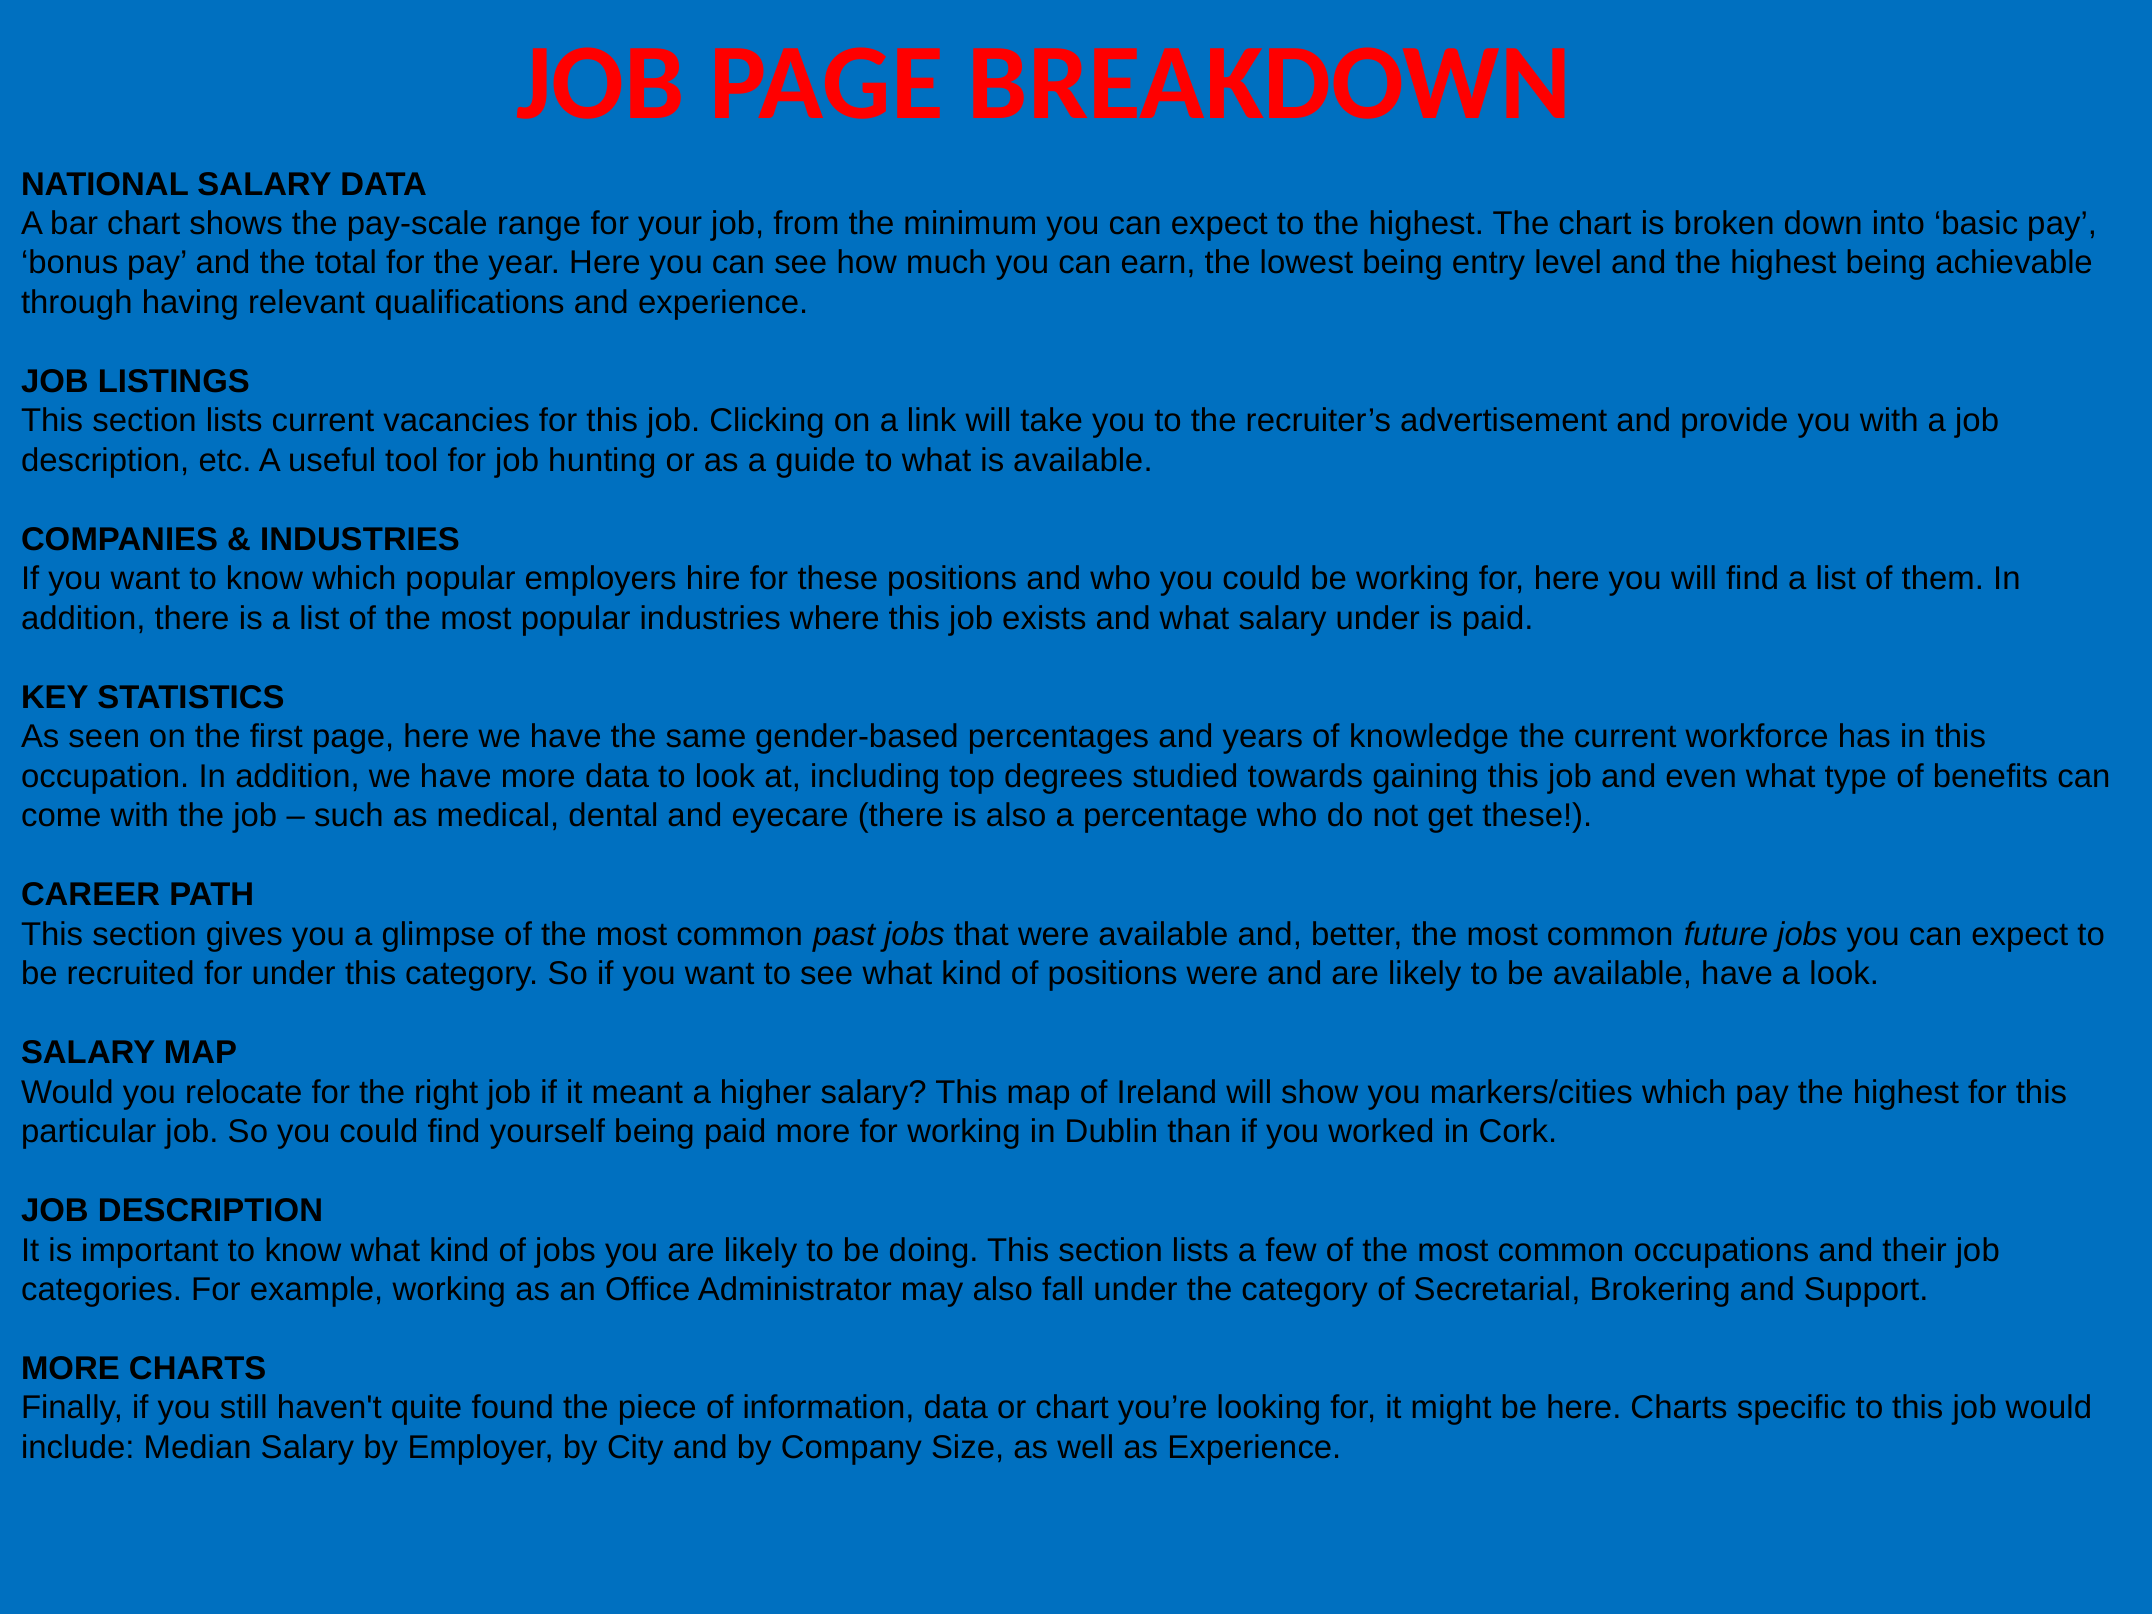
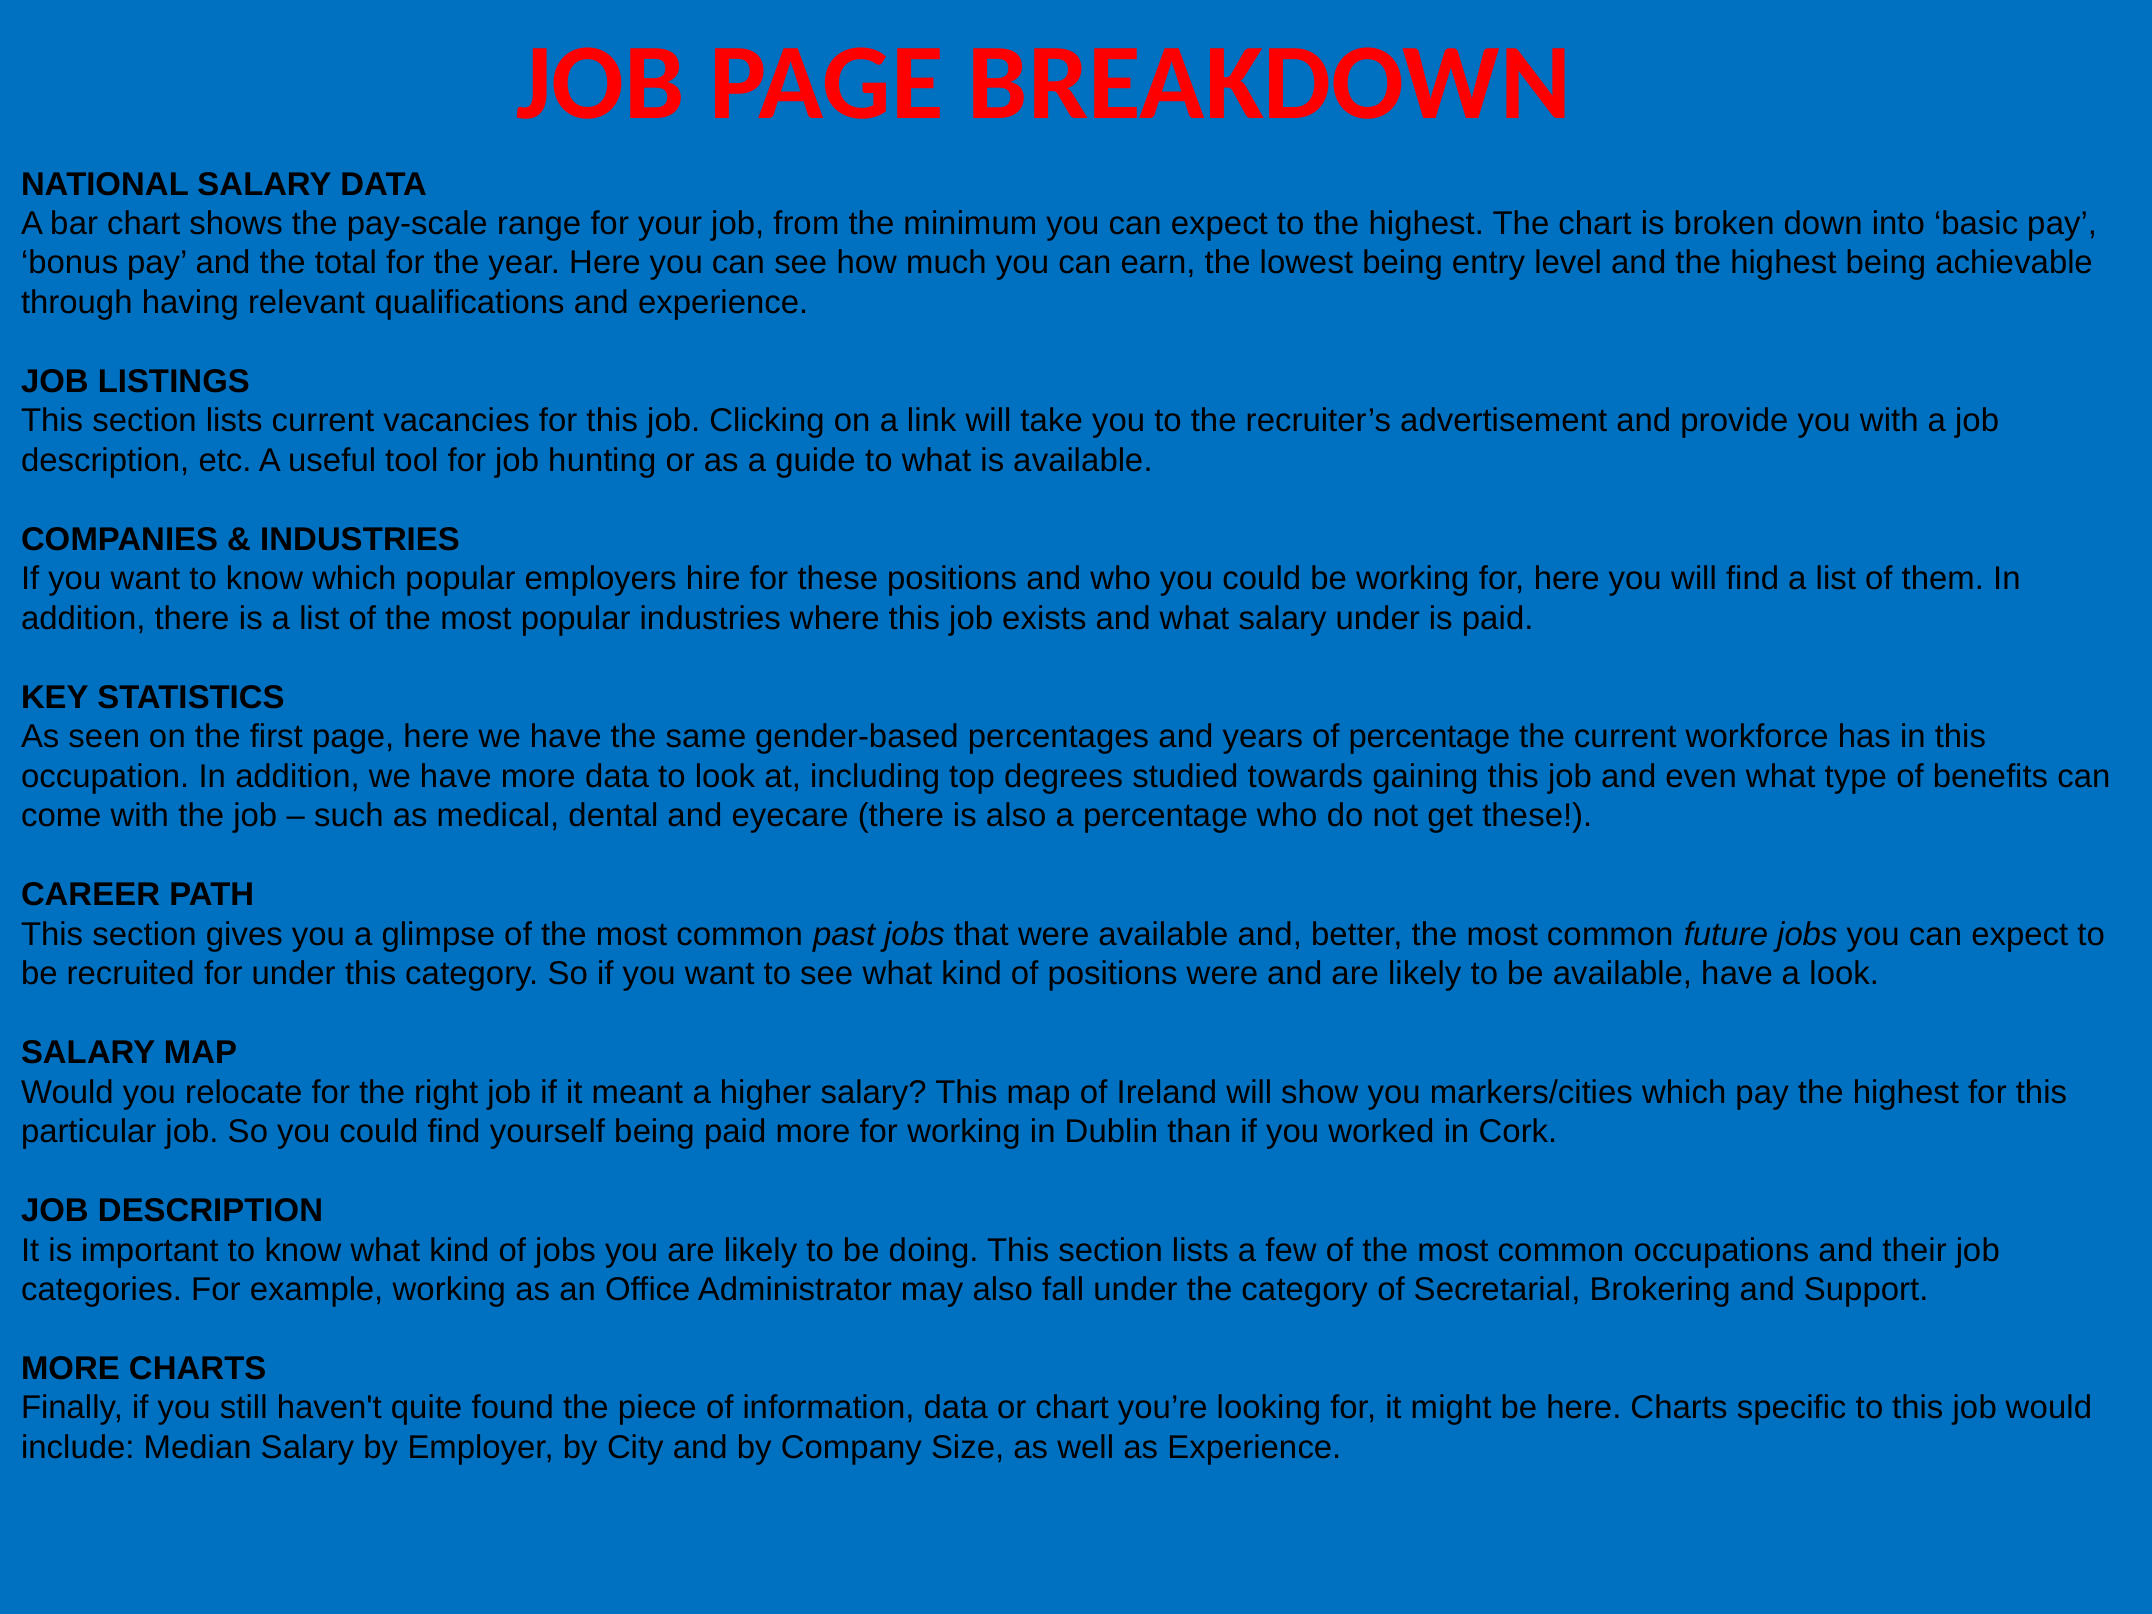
of knowledge: knowledge -> percentage
